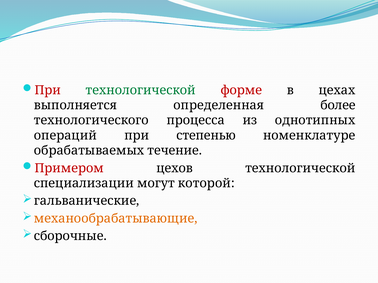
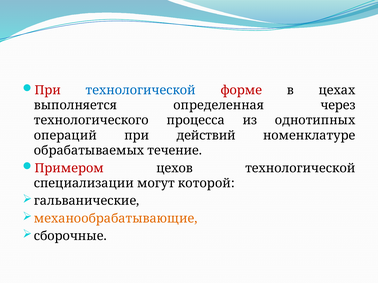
технологической at (141, 90) colour: green -> blue
более: более -> через
степенью: степенью -> действий
